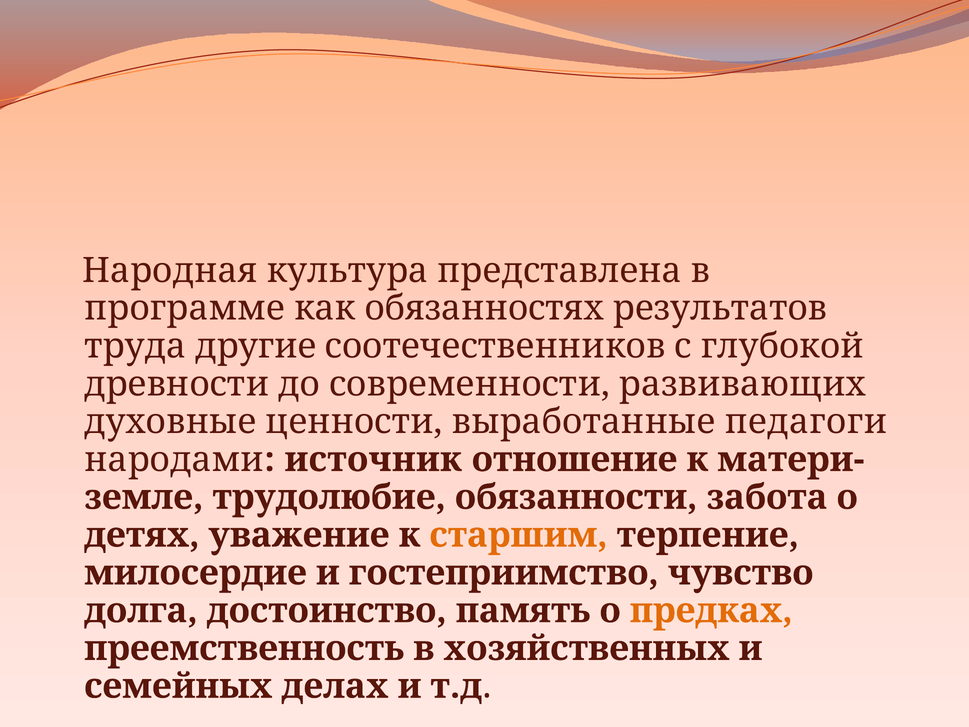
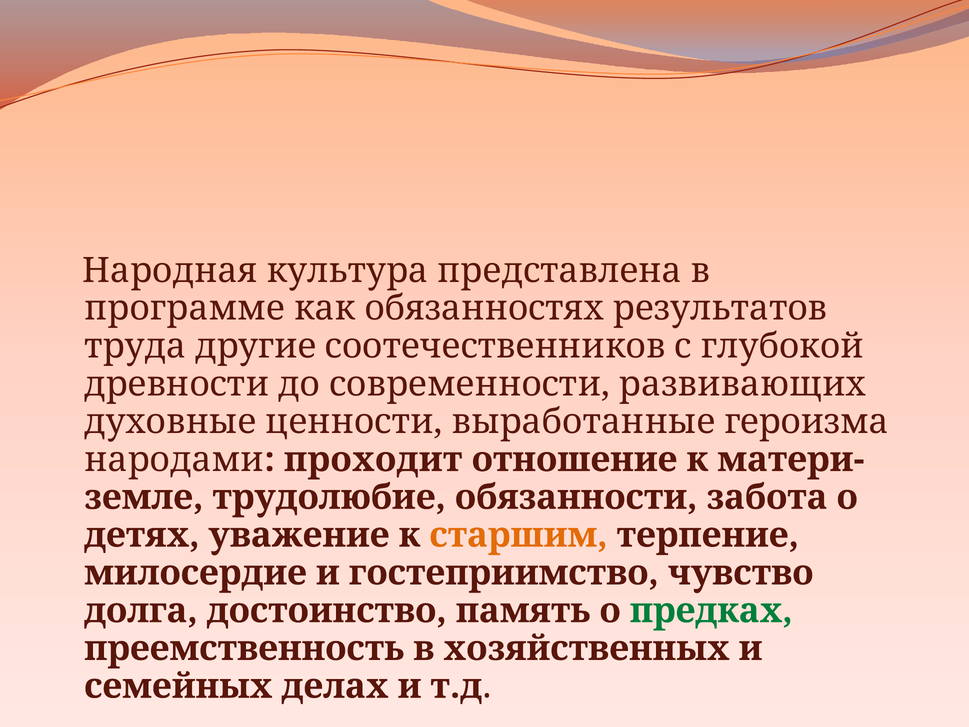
педагоги: педагоги -> героизма
источник: источник -> проходит
предках colour: orange -> green
